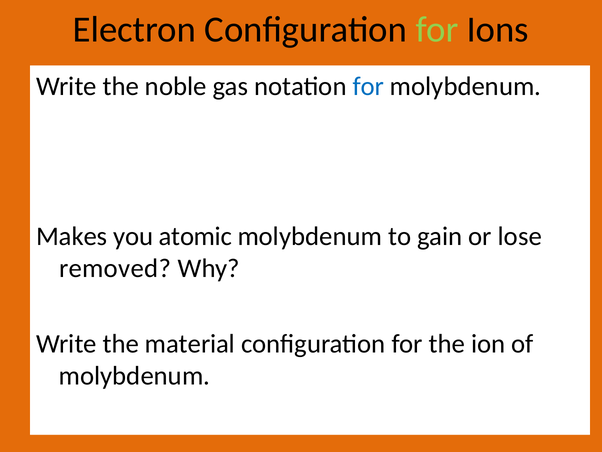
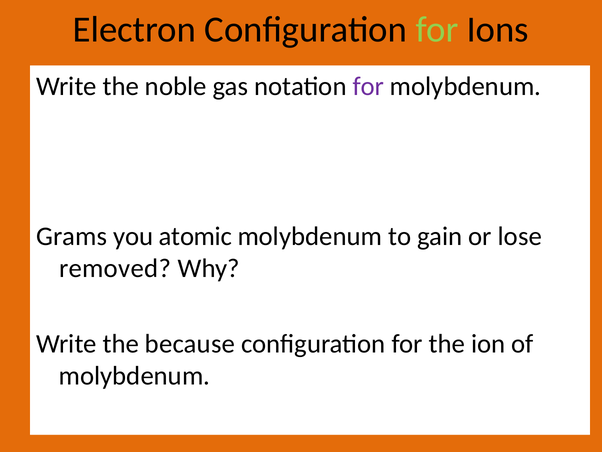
for at (368, 86) colour: blue -> purple
Makes: Makes -> Grams
material: material -> because
